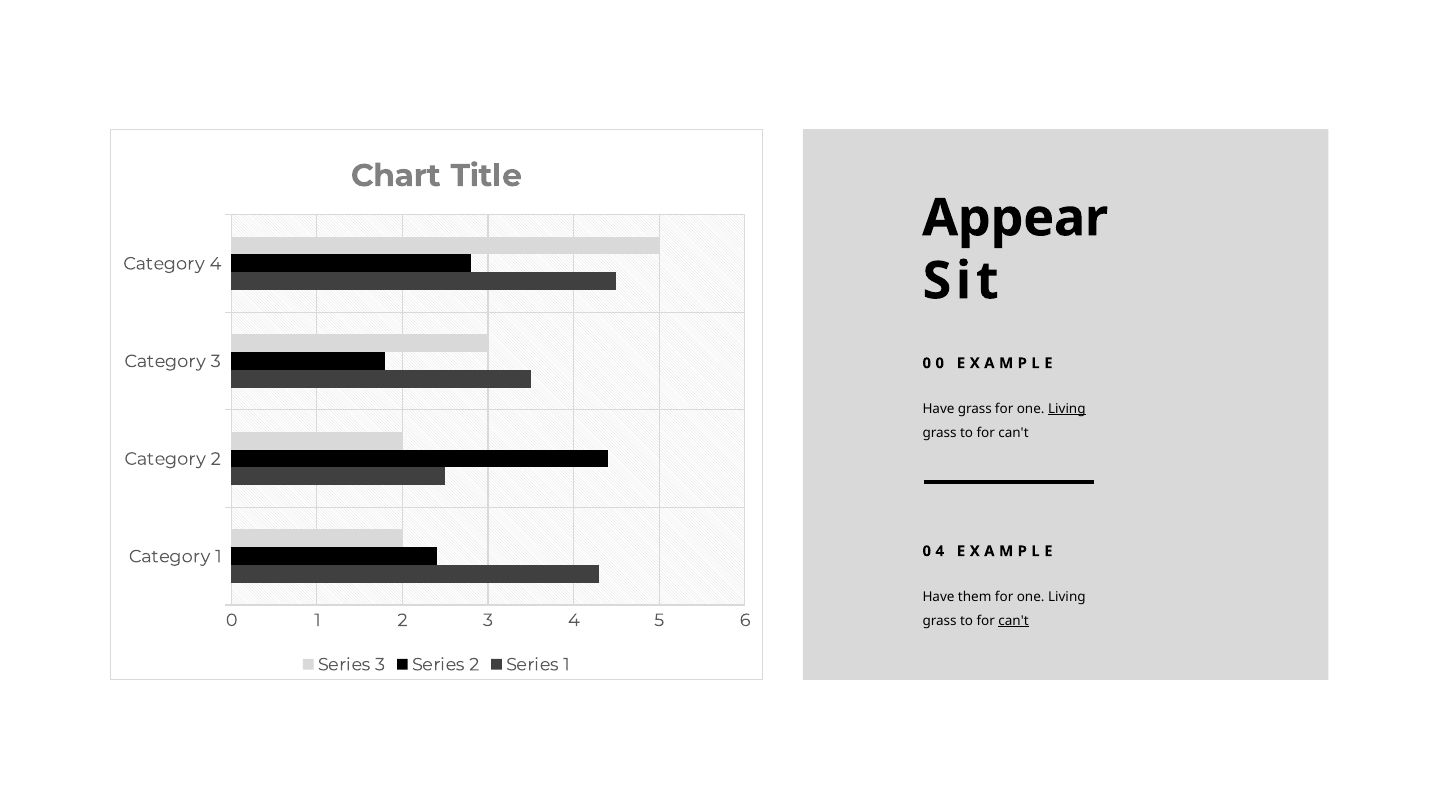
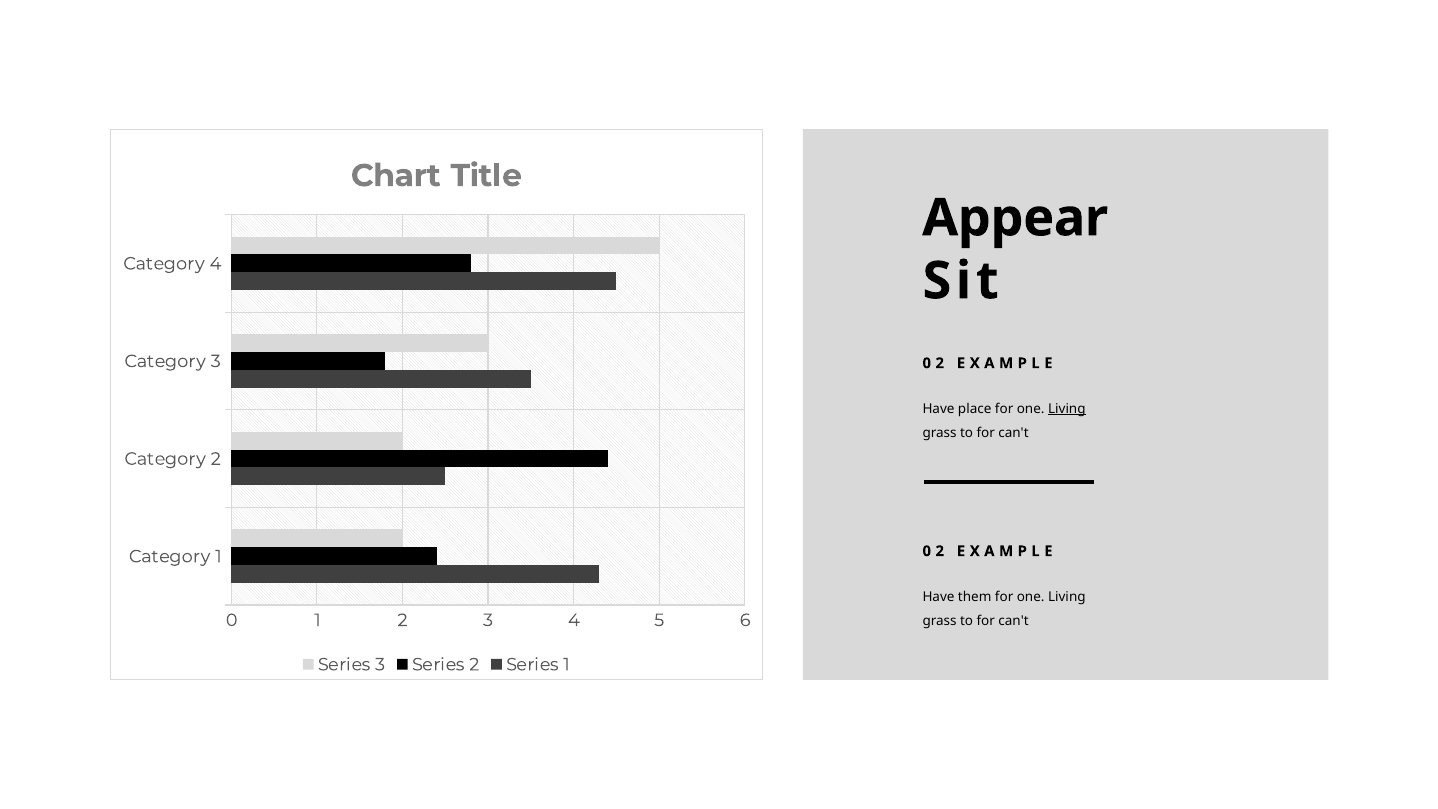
0 at (940, 363): 0 -> 2
Have grass: grass -> place
4 at (940, 551): 4 -> 2
can't at (1014, 621) underline: present -> none
